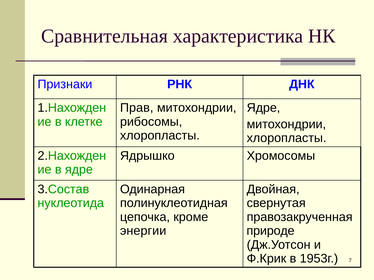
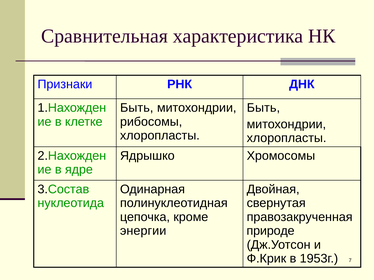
Прав at (137, 108): Прав -> Быть
Ядре at (263, 108): Ядре -> Быть
